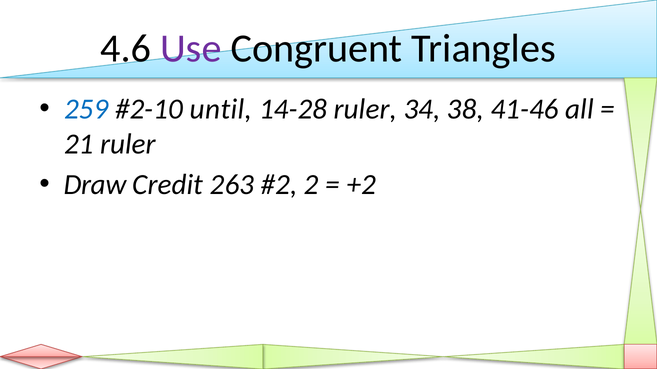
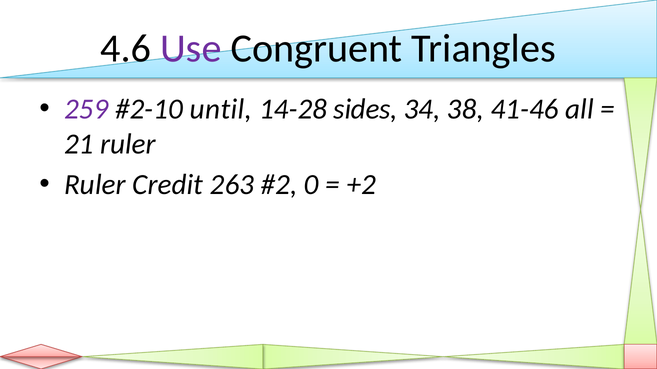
259 colour: blue -> purple
14-28 ruler: ruler -> sides
Draw at (95, 185): Draw -> Ruler
2: 2 -> 0
